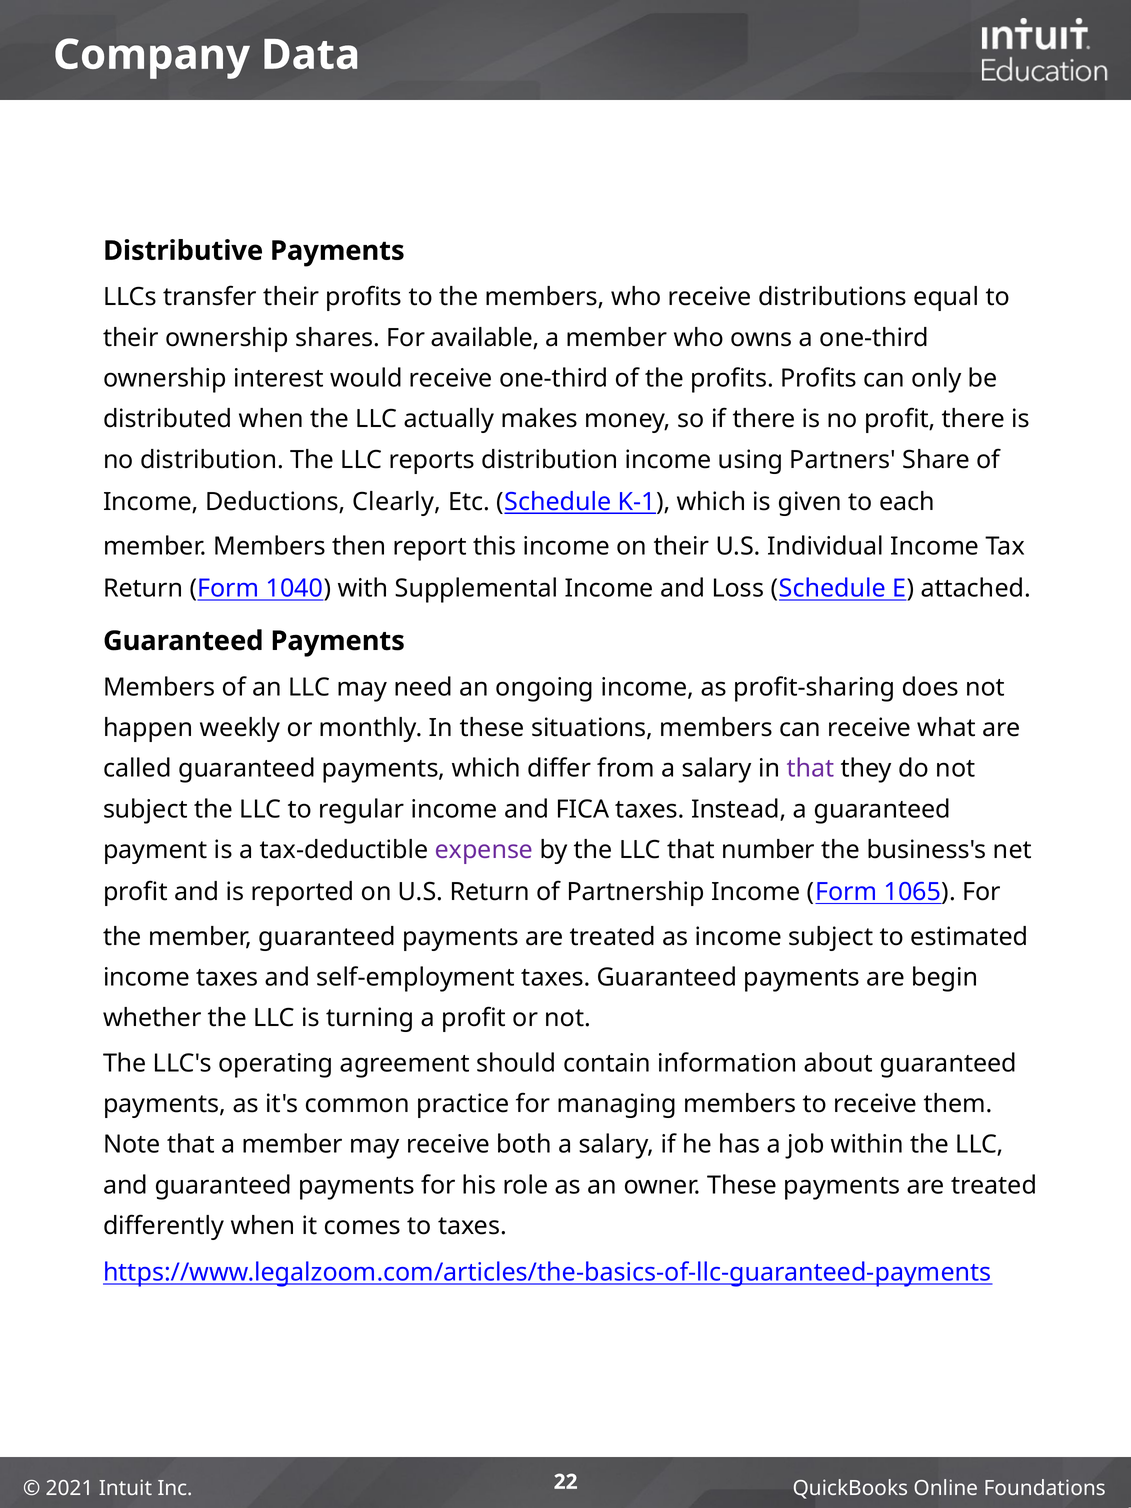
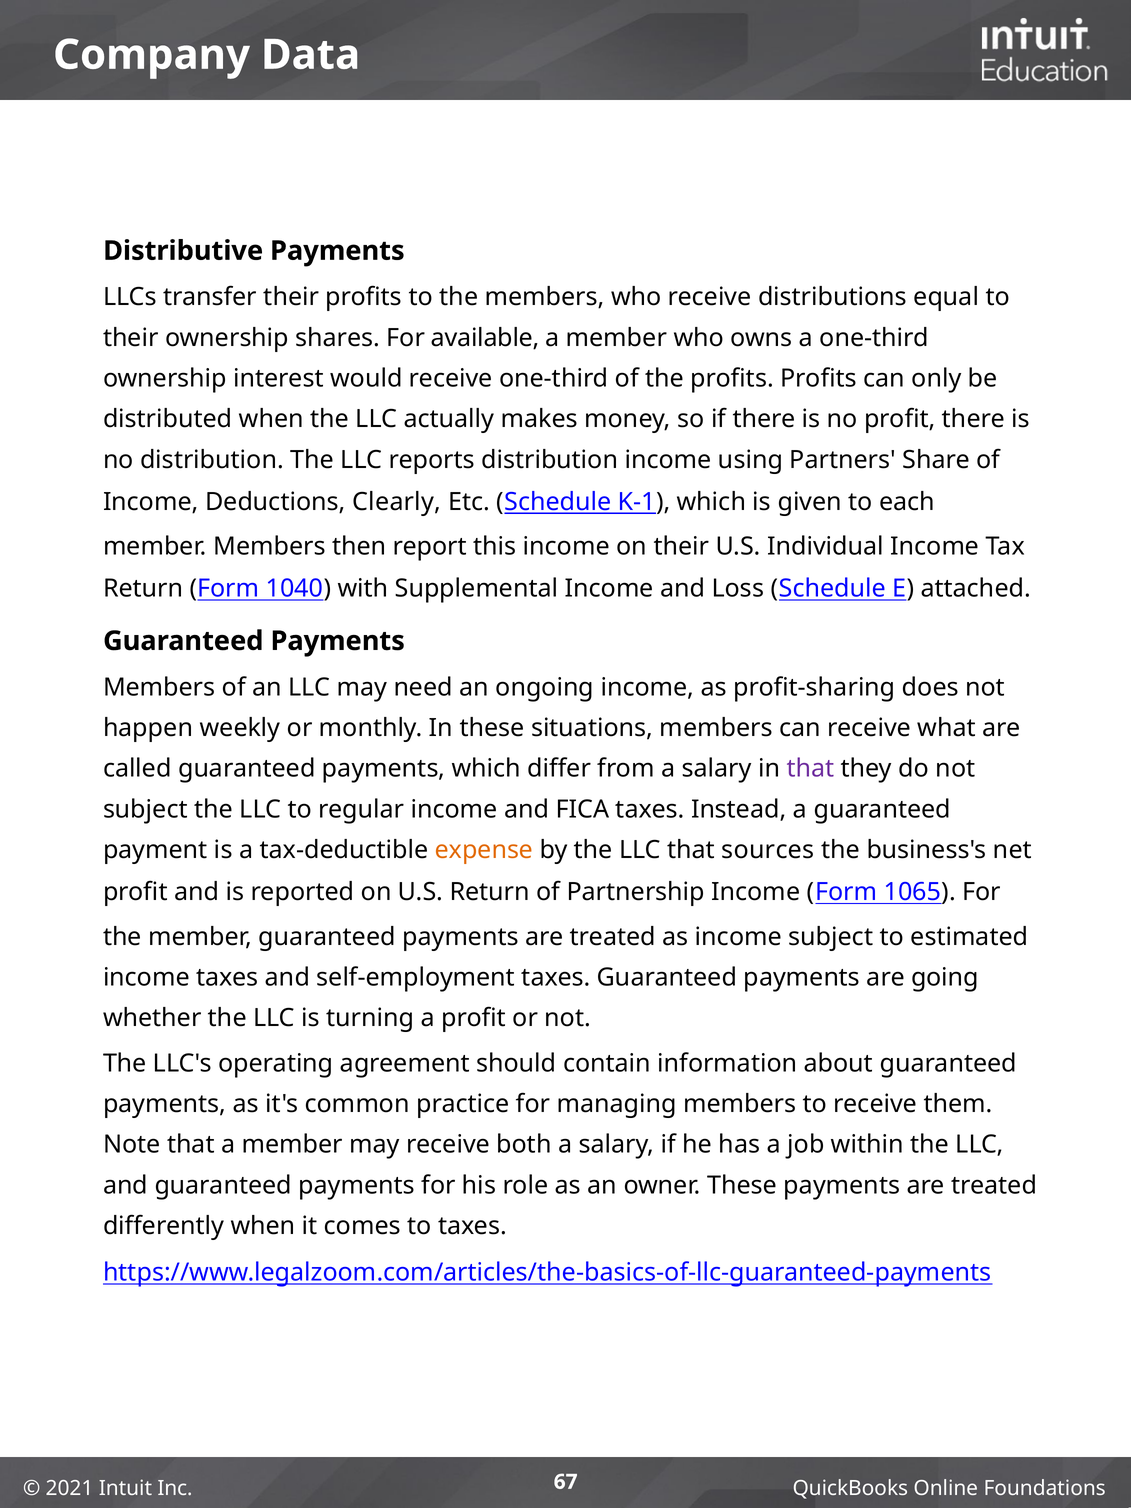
expense colour: purple -> orange
number: number -> sources
begin: begin -> going
22: 22 -> 67
